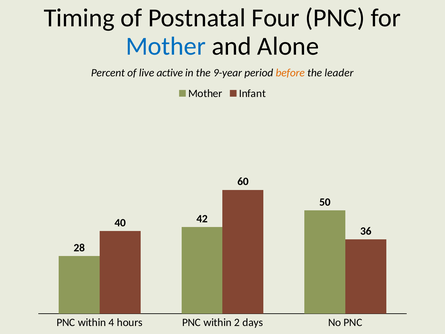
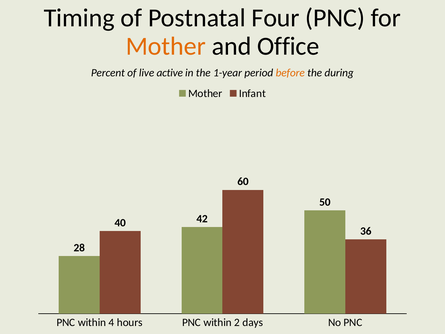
Mother at (166, 46) colour: blue -> orange
Alone: Alone -> Office
9-year: 9-year -> 1-year
leader: leader -> during
